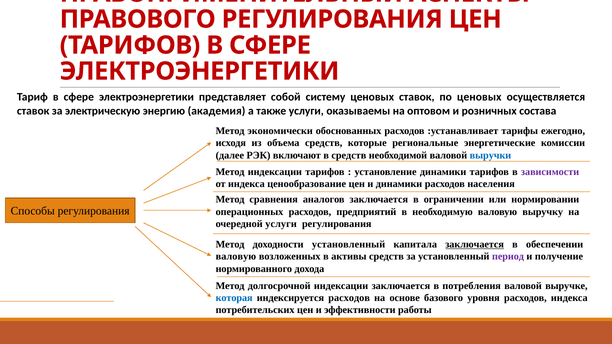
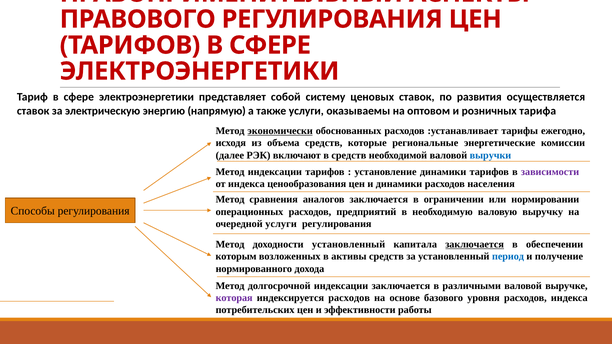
по ценовых: ценовых -> развития
академия: академия -> напрямую
состава: состава -> тарифа
экономически underline: none -> present
ценообразование: ценообразование -> ценообразования
валовую at (236, 257): валовую -> которым
период colour: purple -> blue
потребления: потребления -> различными
которая colour: blue -> purple
